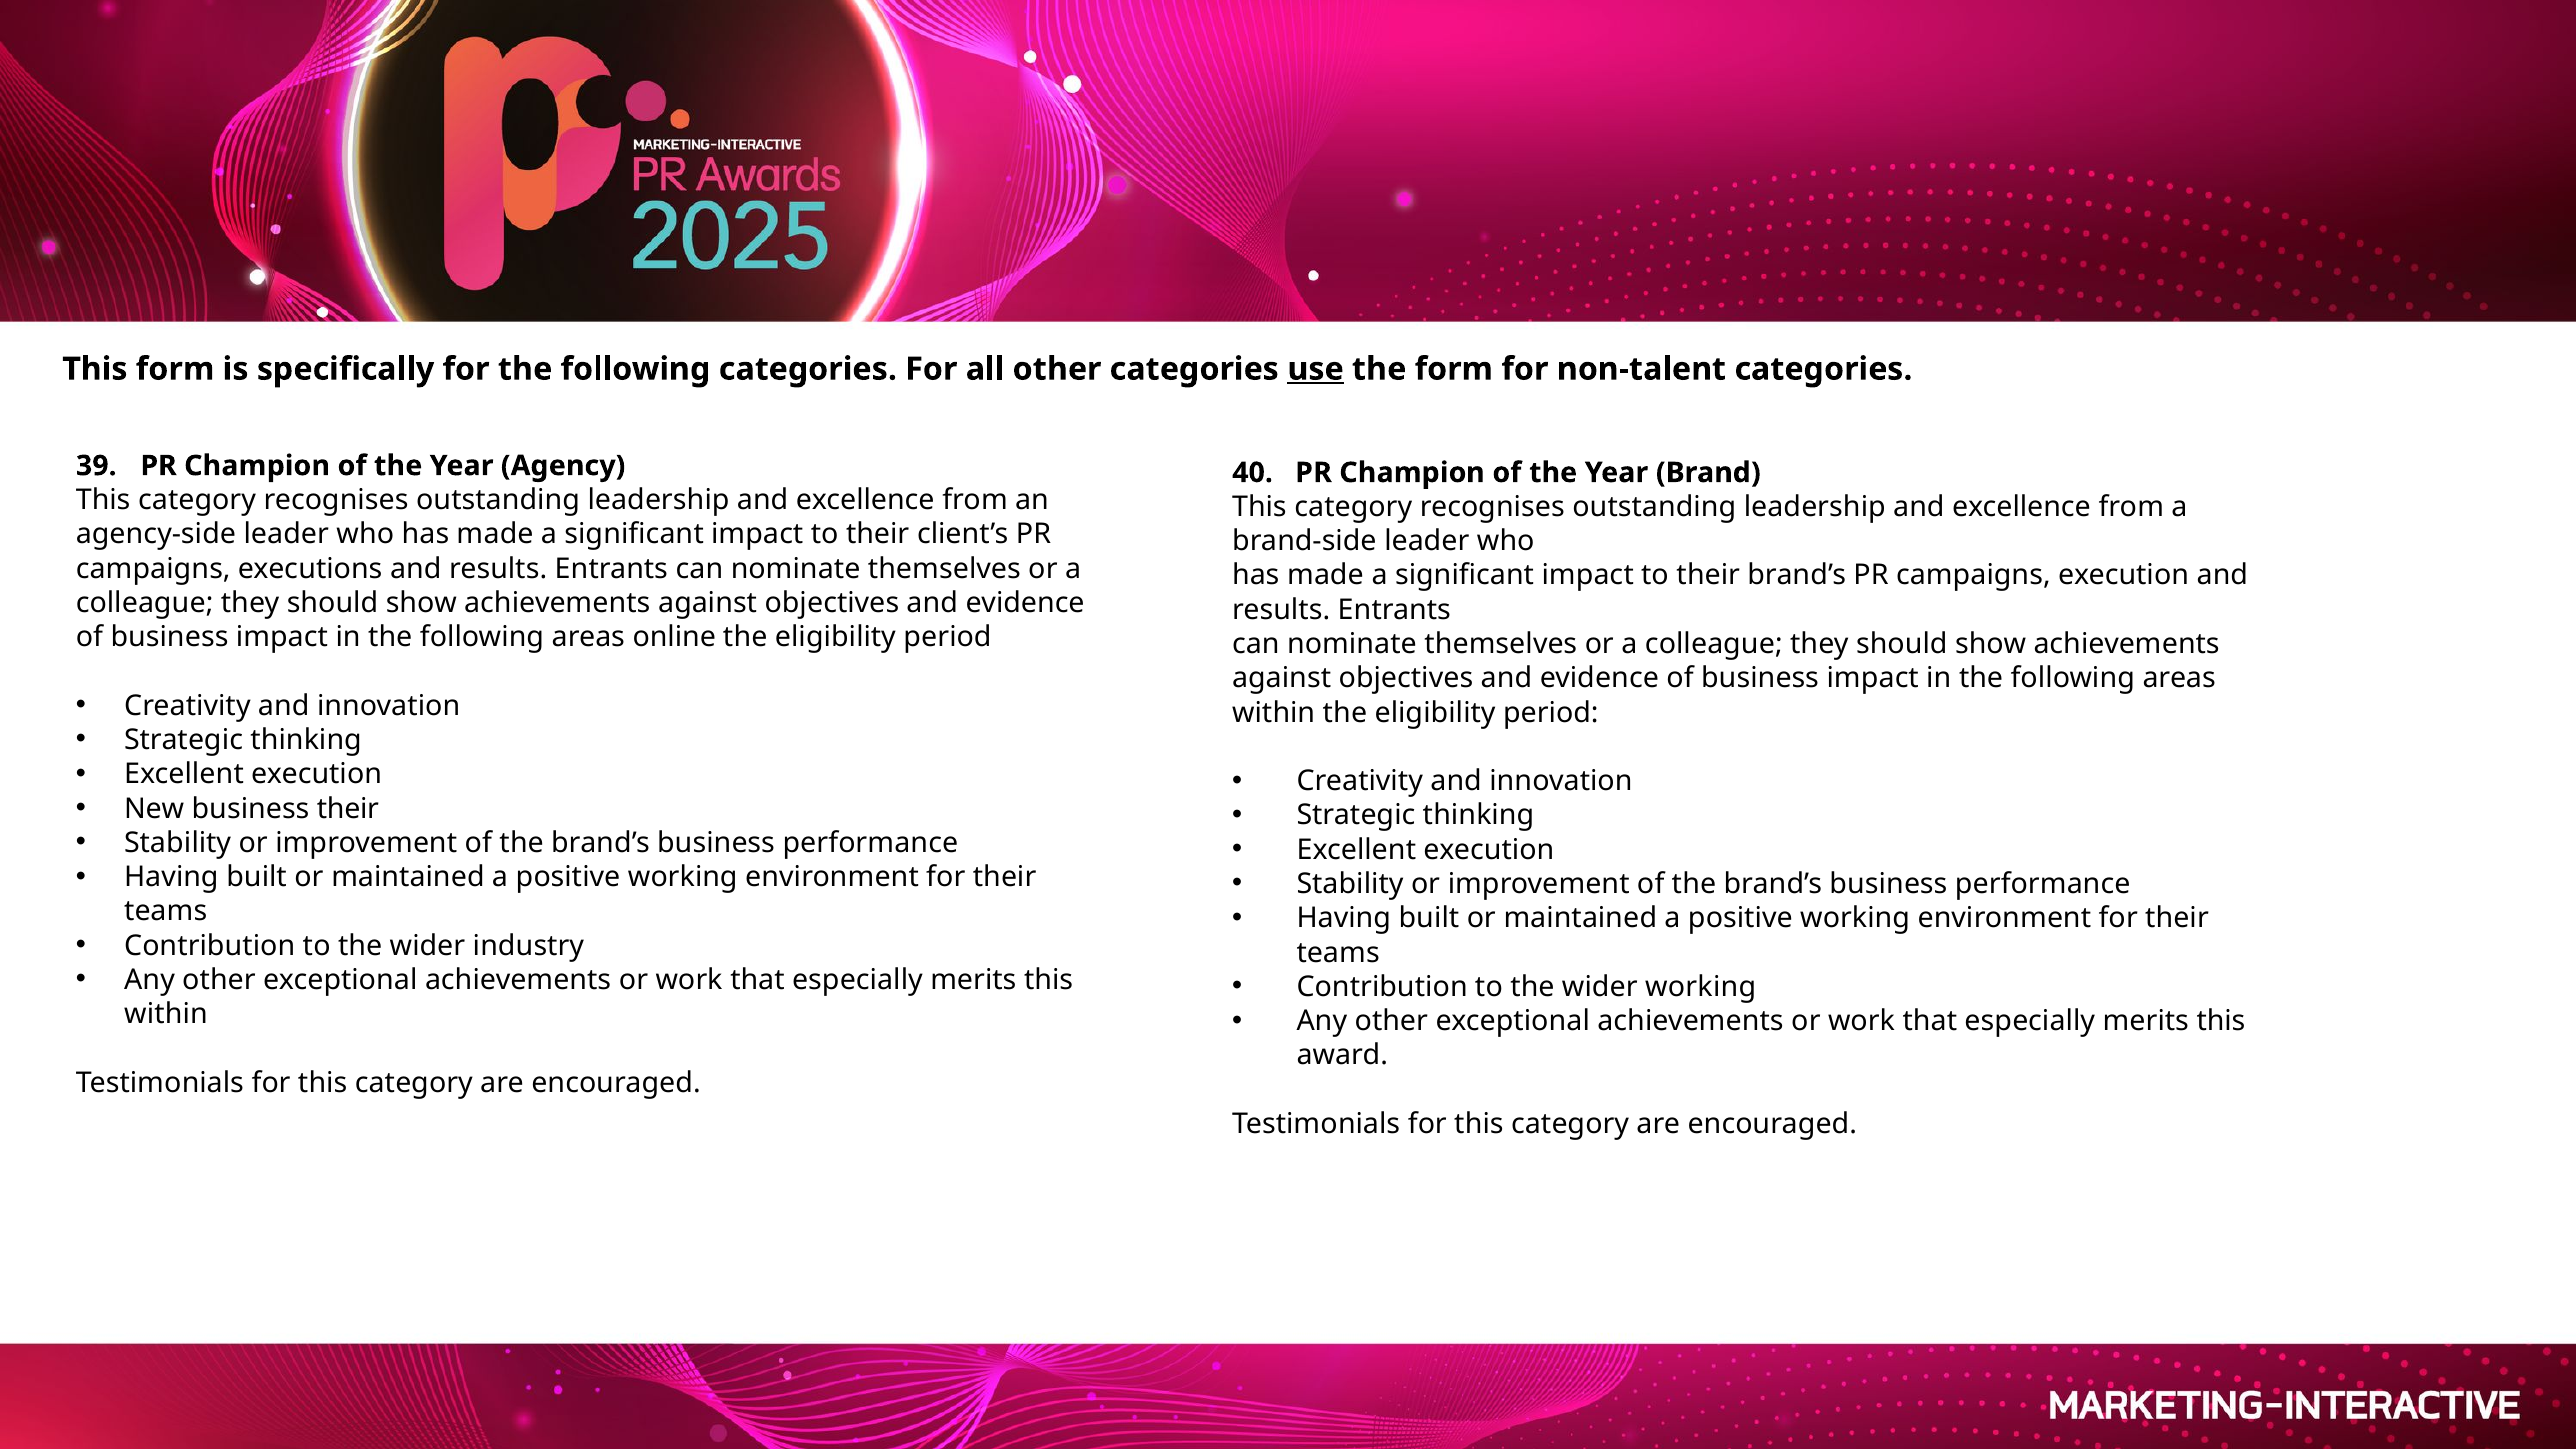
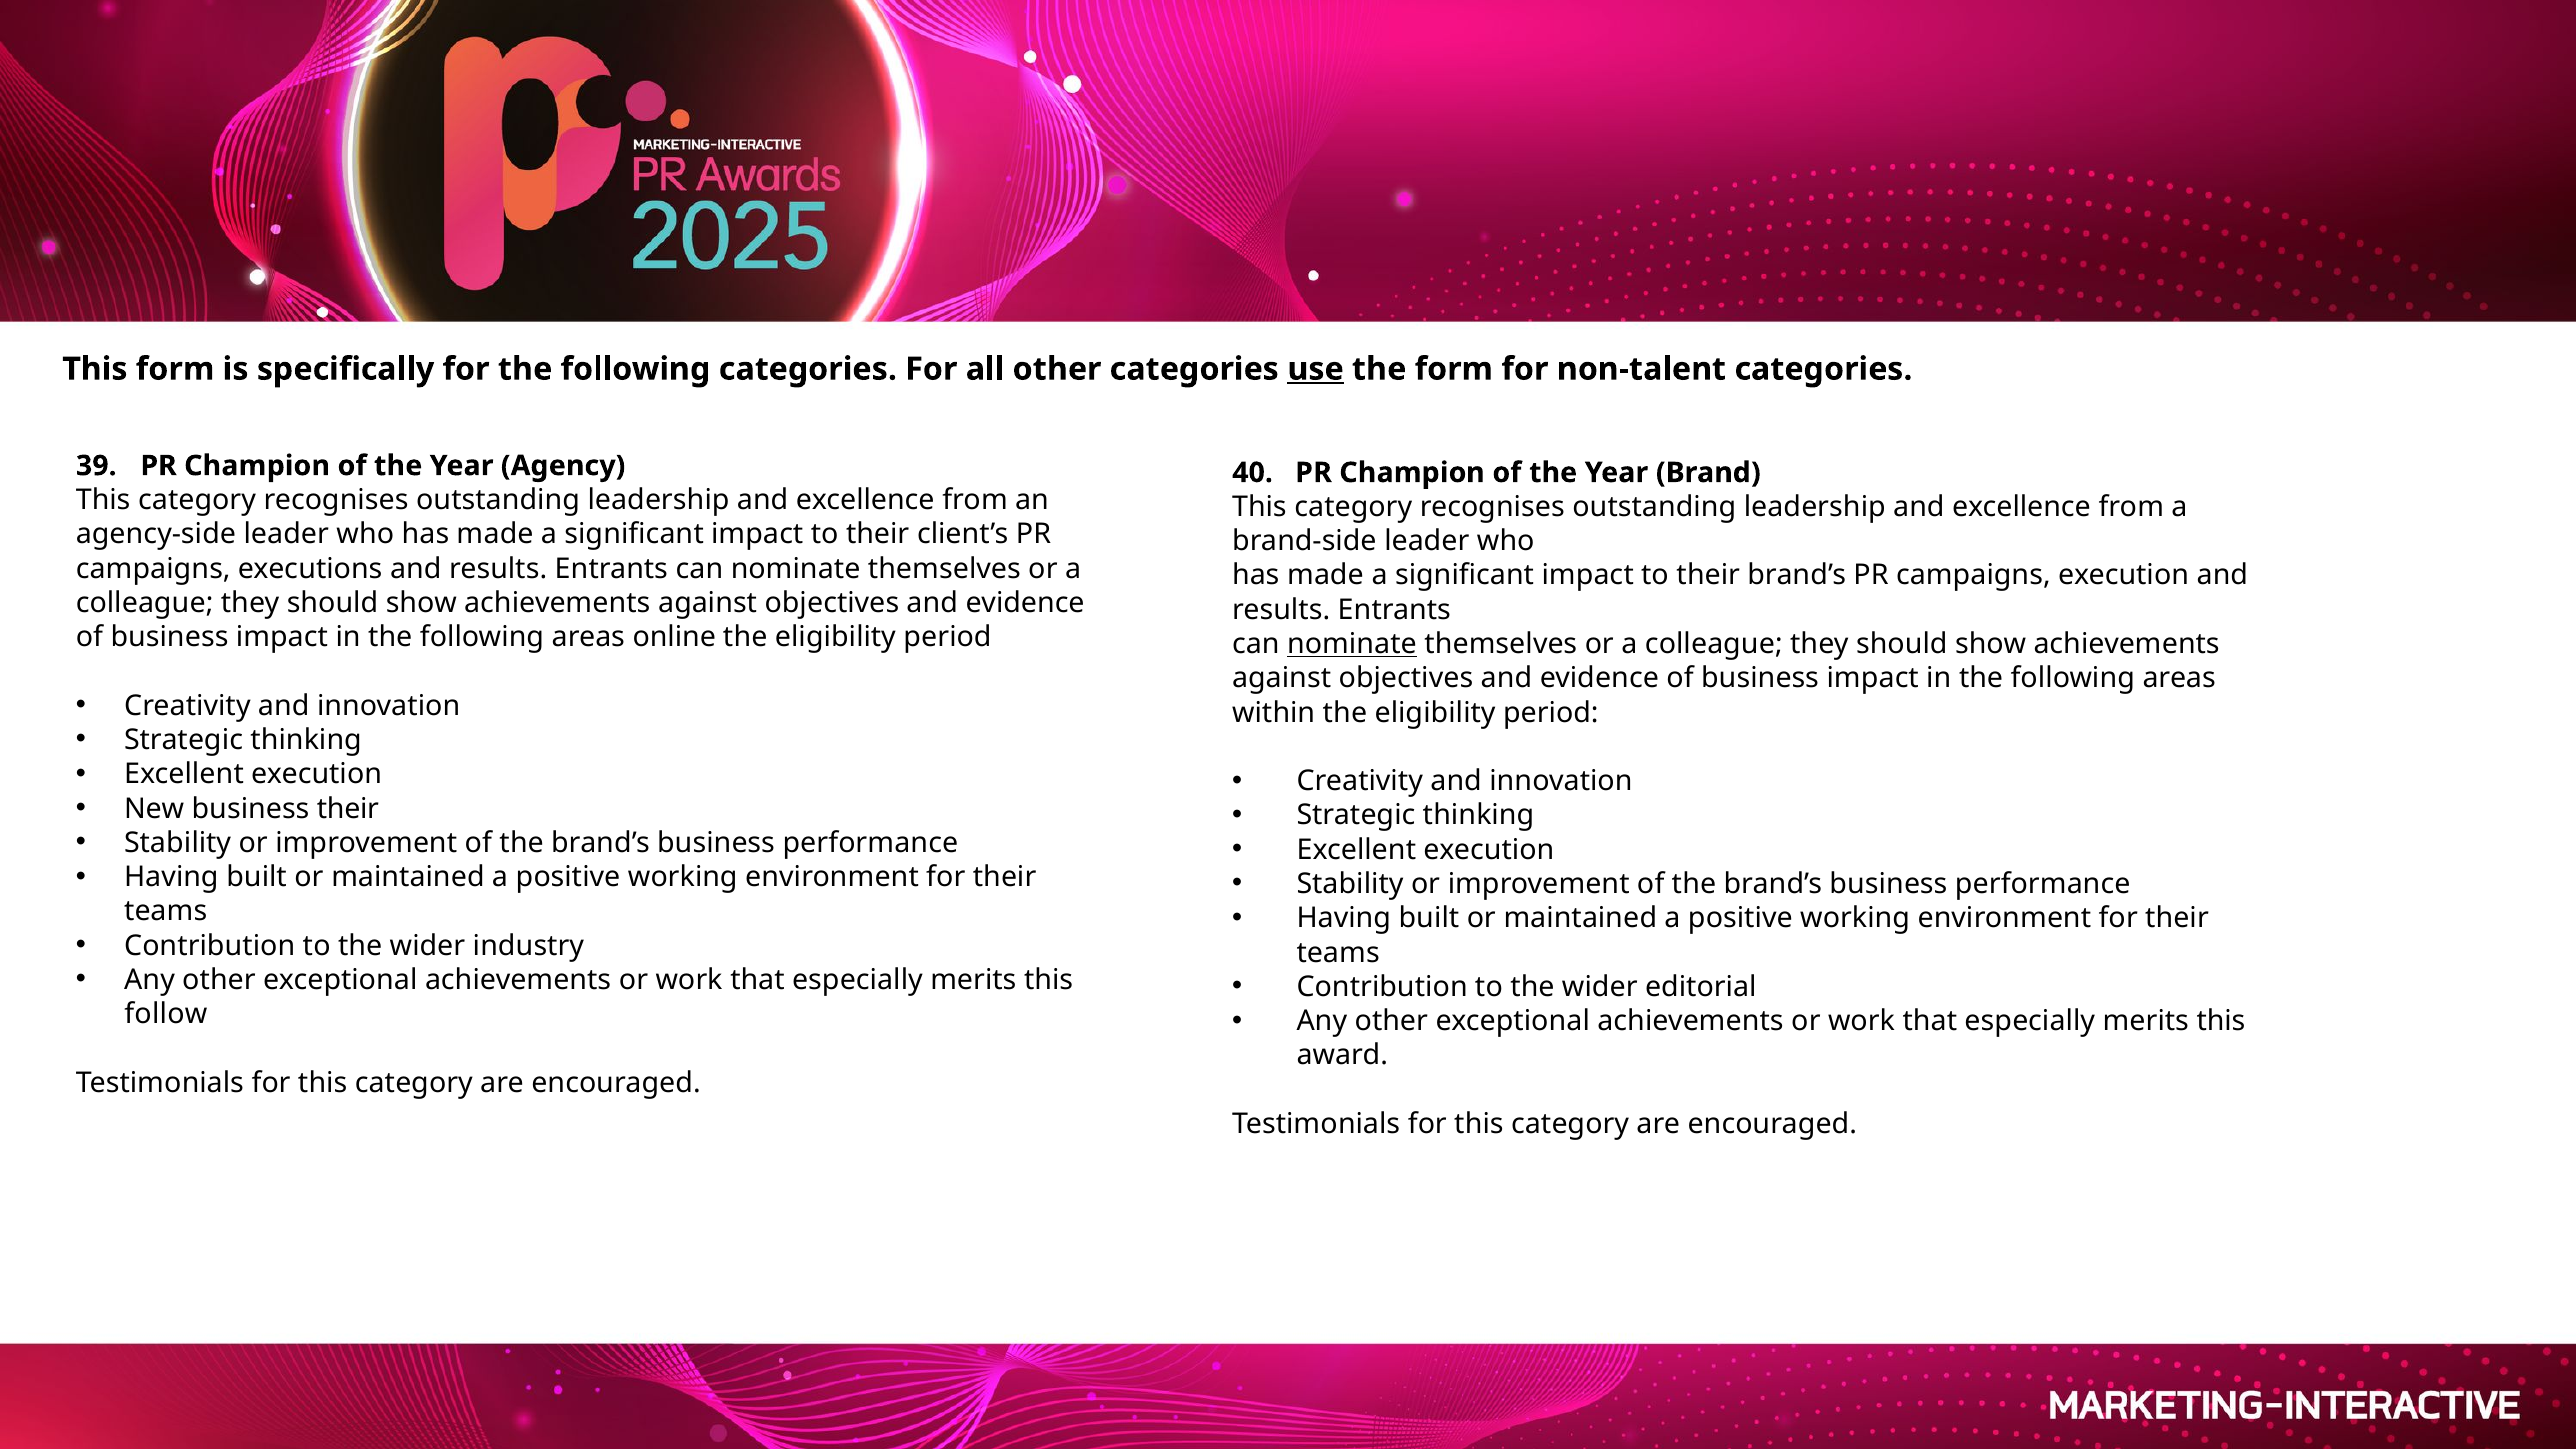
nominate at (1352, 644) underline: none -> present
wider working: working -> editorial
within at (166, 1014): within -> follow
